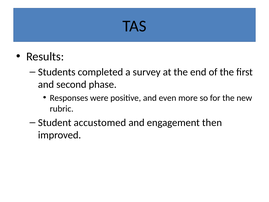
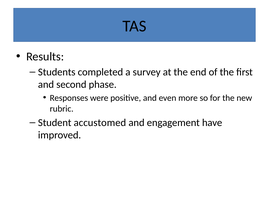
then: then -> have
